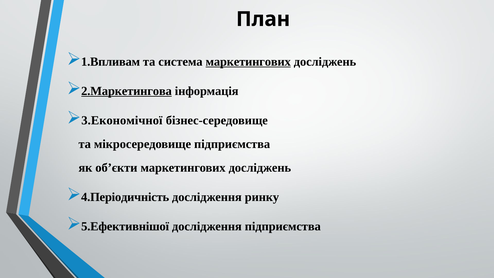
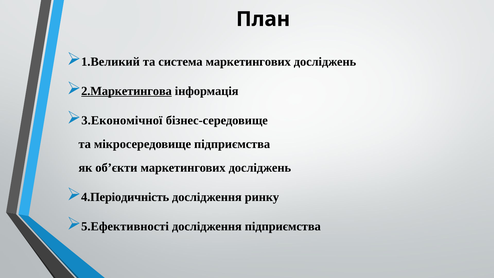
1.Впливам: 1.Впливам -> 1.Великий
маркетингових at (248, 62) underline: present -> none
5.Ефективнішої: 5.Ефективнішої -> 5.Ефективності
